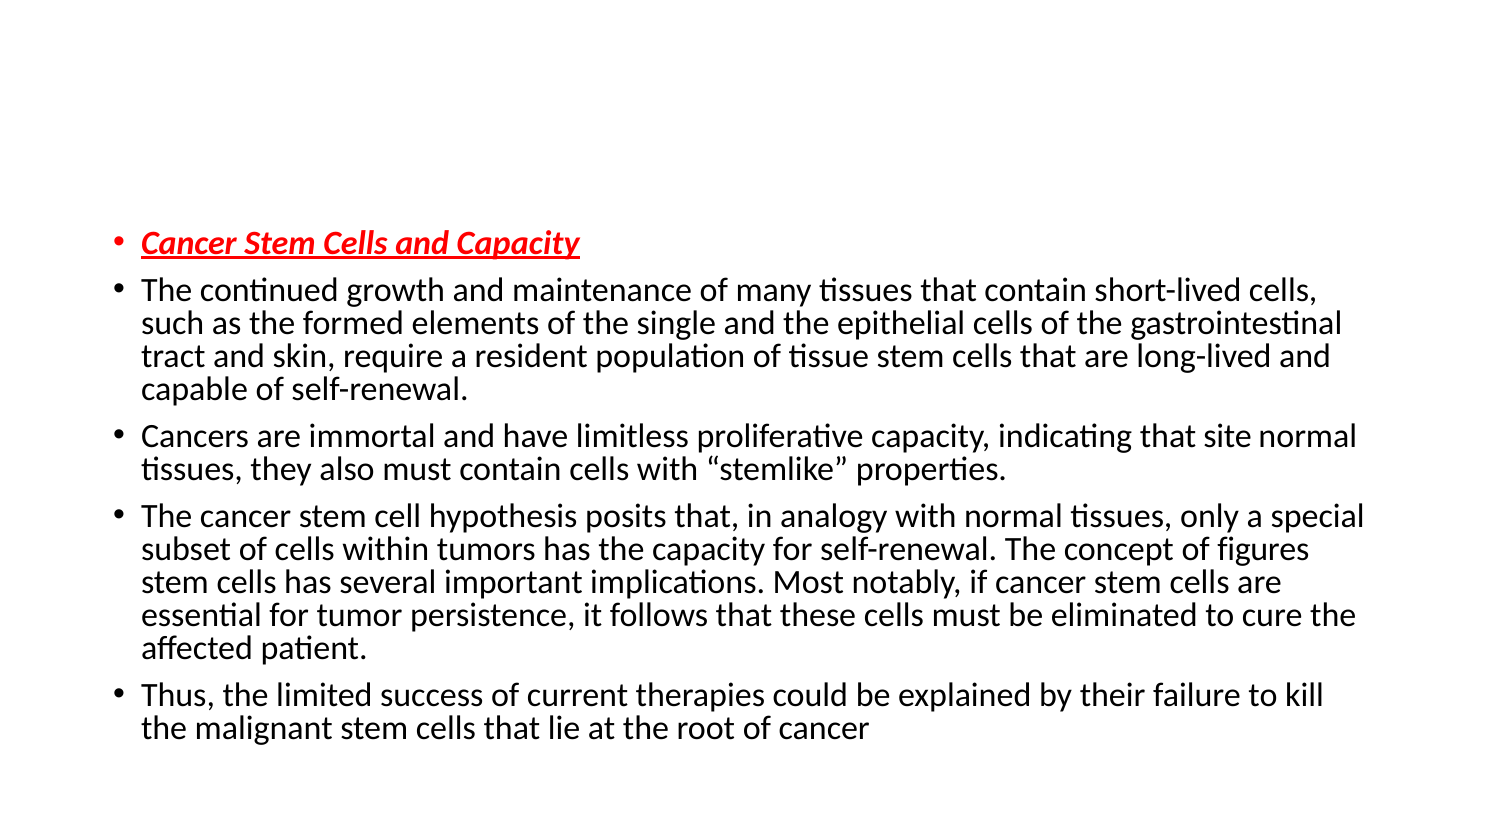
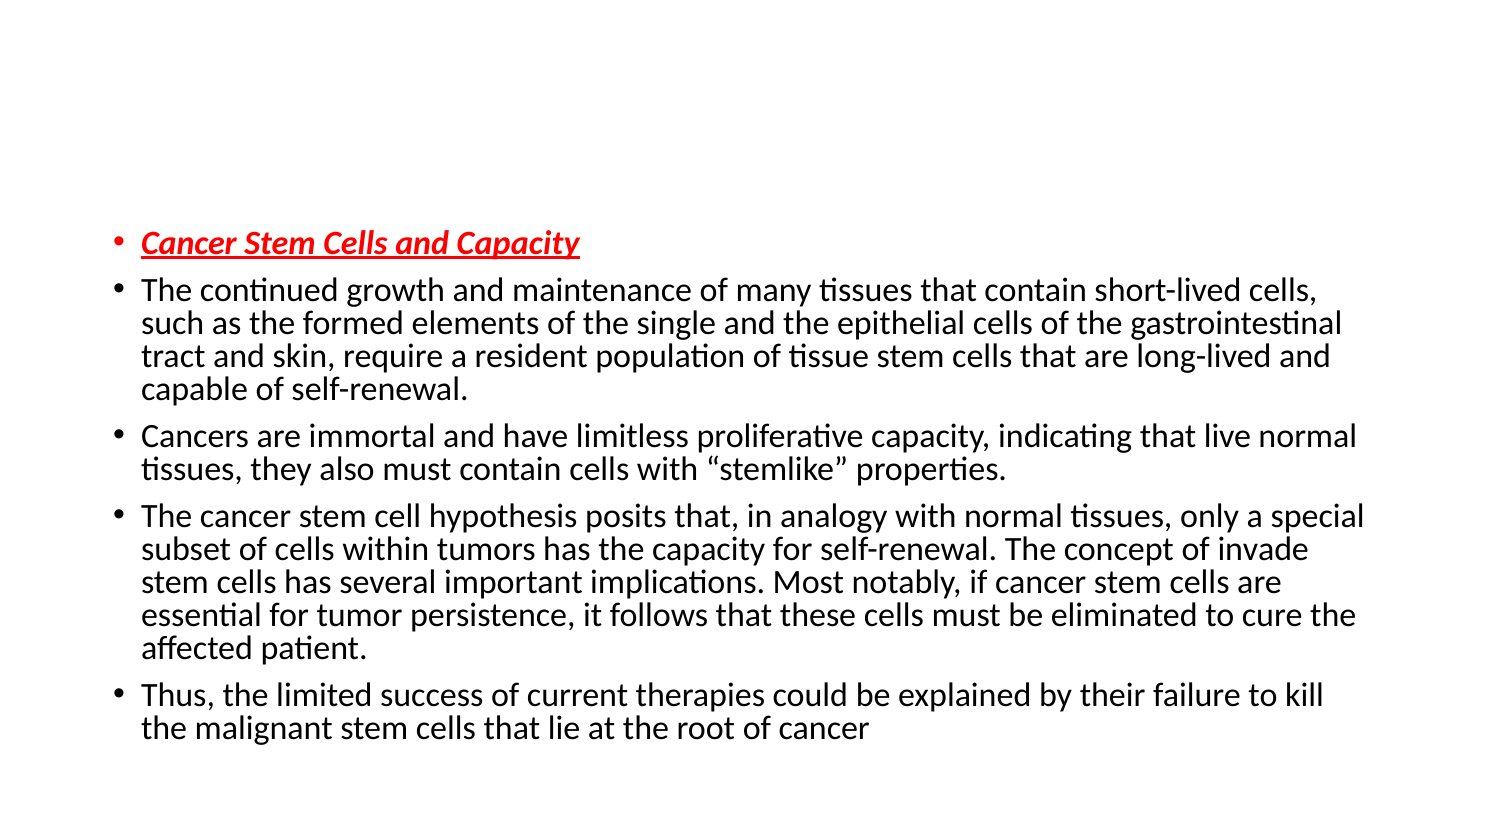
site: site -> live
figures: figures -> invade
